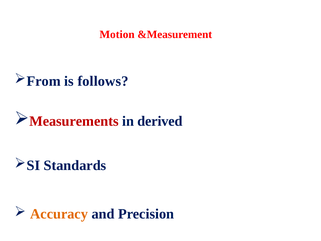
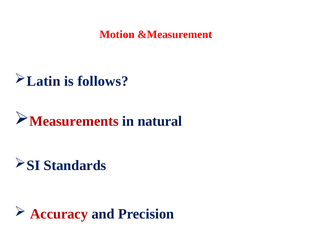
From: From -> Latin
derived: derived -> natural
Accuracy colour: orange -> red
